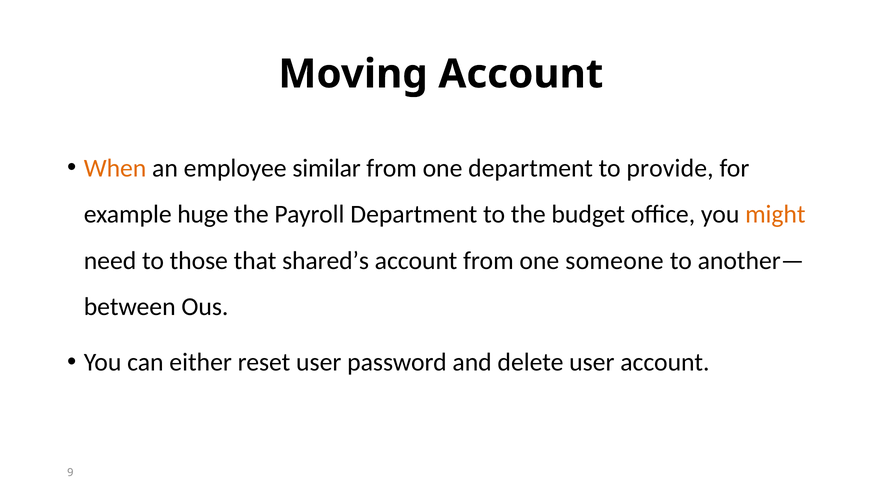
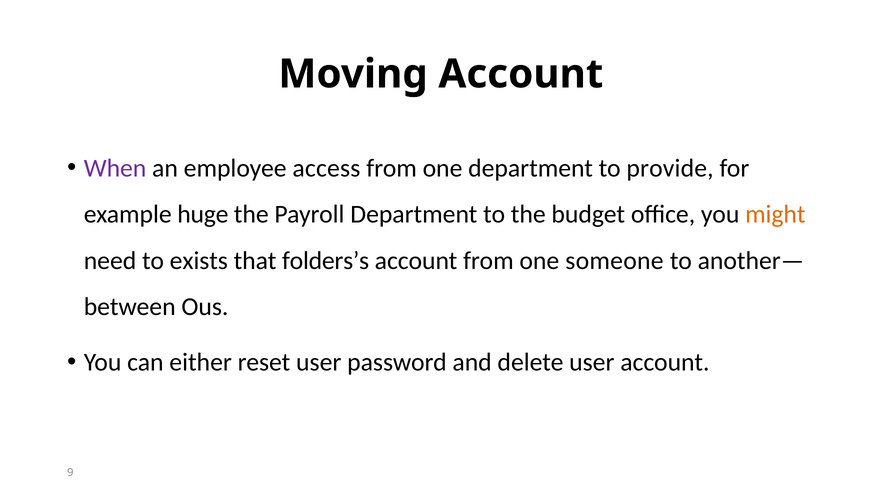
When colour: orange -> purple
similar: similar -> access
those: those -> exists
shared’s: shared’s -> folders’s
